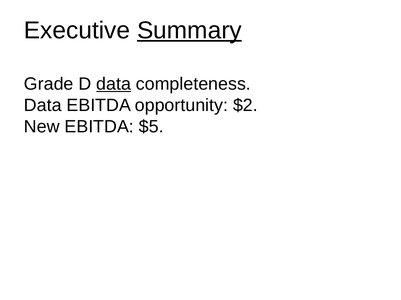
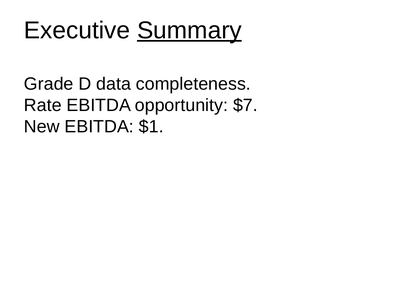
data at (114, 84) underline: present -> none
Data at (43, 105): Data -> Rate
$2: $2 -> $7
$5: $5 -> $1
